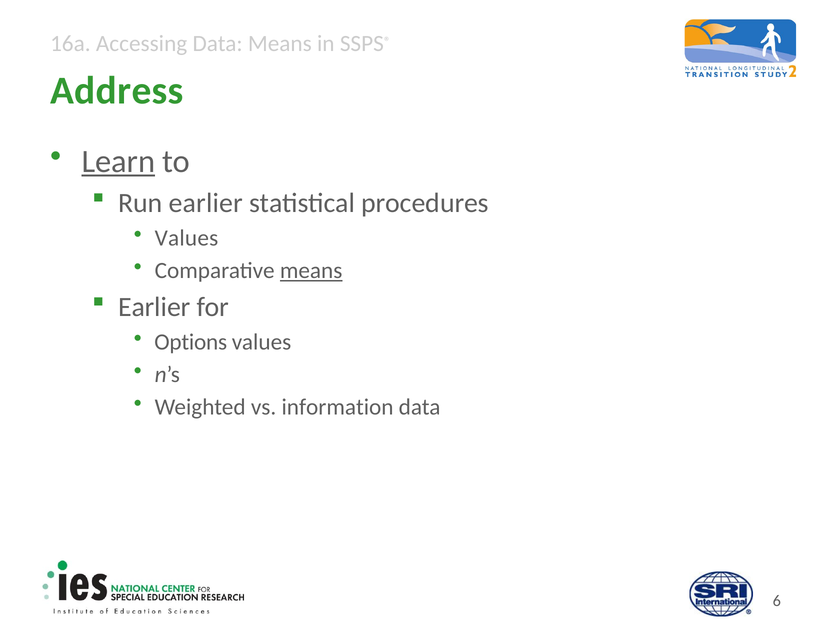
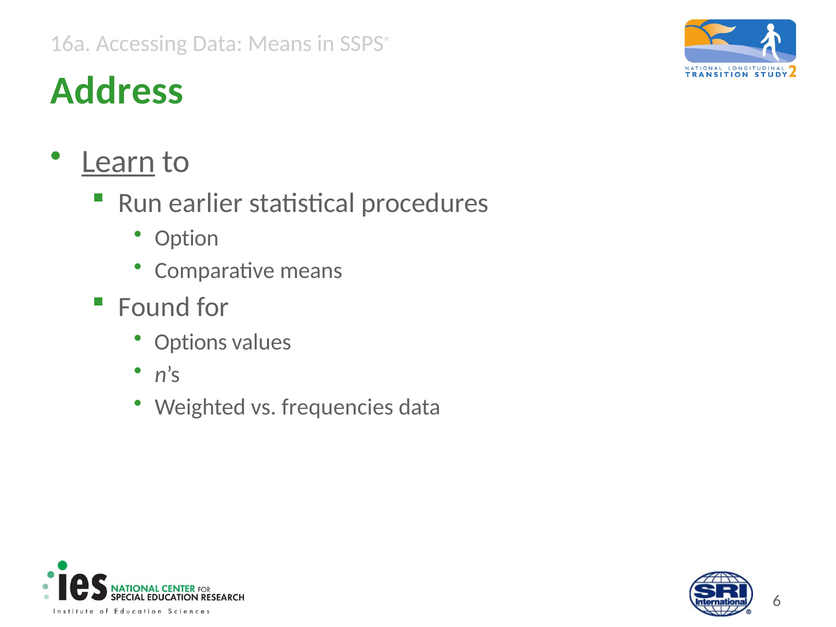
Values at (186, 238): Values -> Option
means at (311, 271) underline: present -> none
Earlier at (154, 307): Earlier -> Found
information: information -> frequencies
